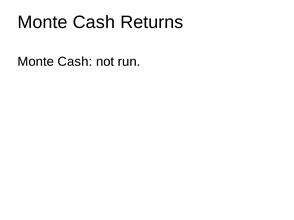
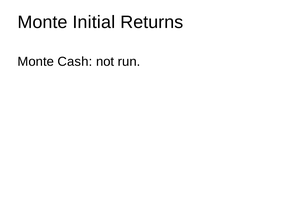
Cash at (94, 22): Cash -> Initial
